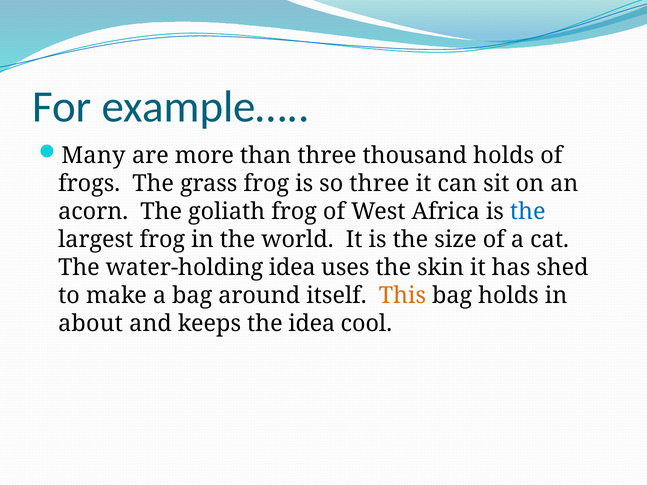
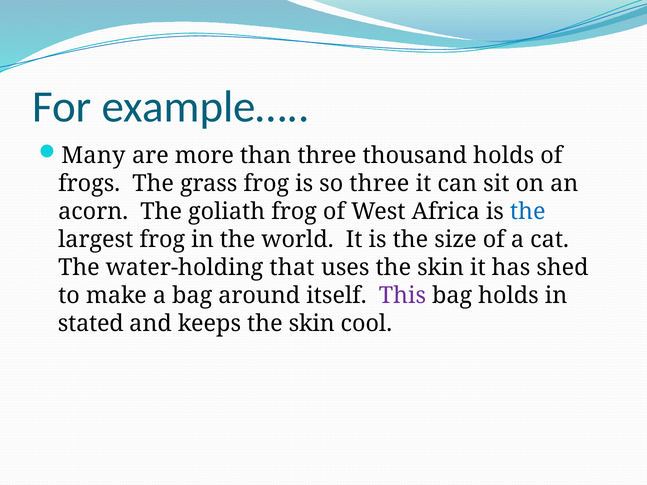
water-holding idea: idea -> that
This colour: orange -> purple
about: about -> stated
keeps the idea: idea -> skin
